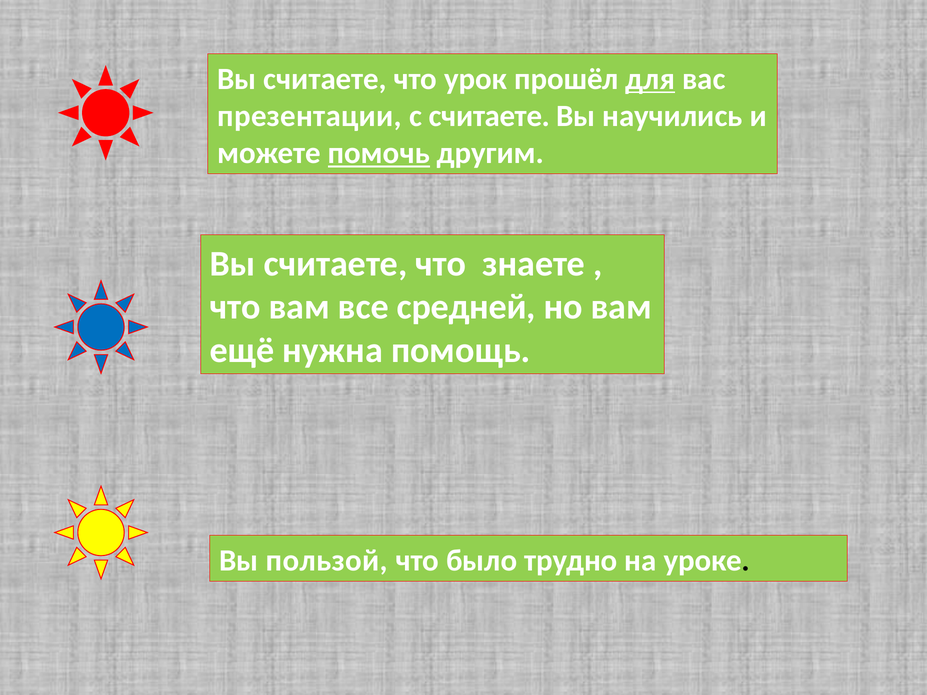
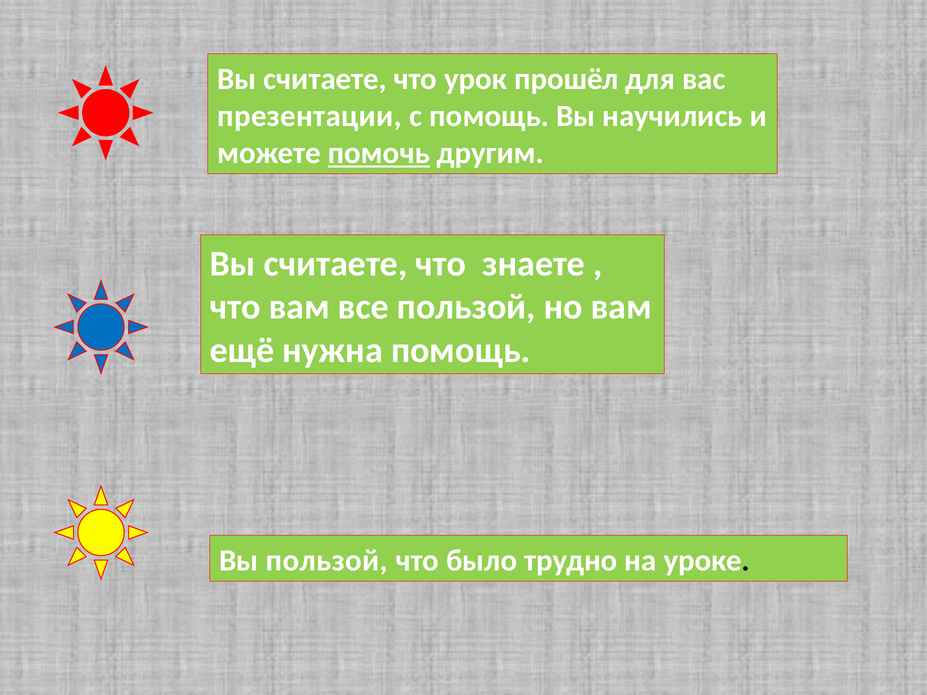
для underline: present -> none
с считаете: считаете -> помощь
все средней: средней -> пользой
